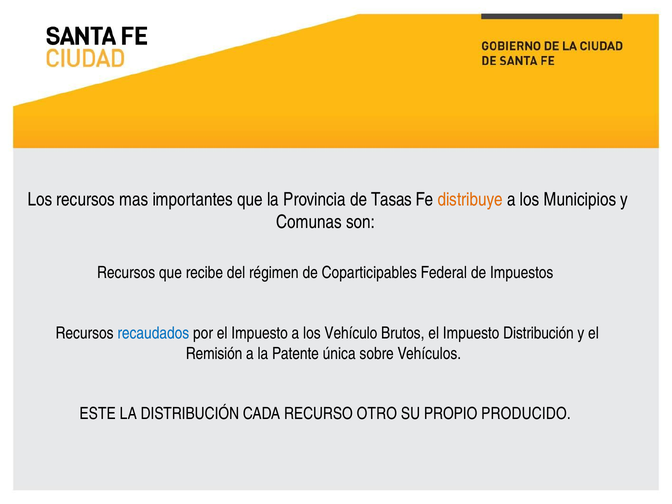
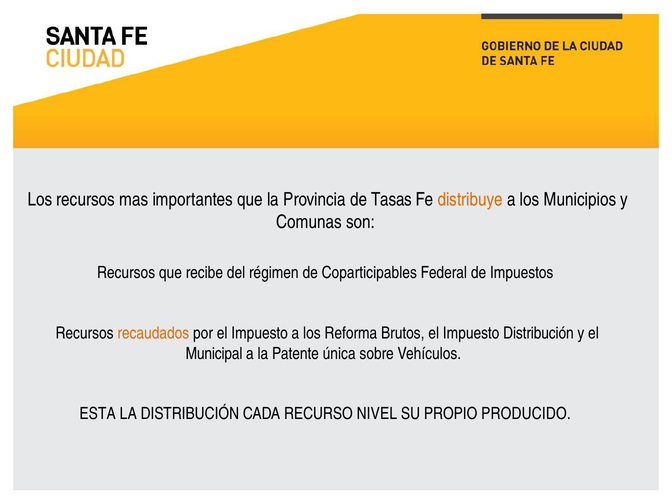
recaudados colour: blue -> orange
Vehículo: Vehículo -> Reforma
Remisión: Remisión -> Municipal
ESTE: ESTE -> ESTA
OTRO: OTRO -> NIVEL
